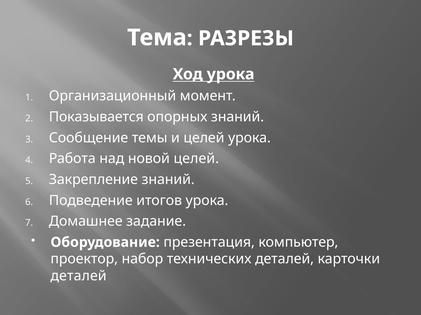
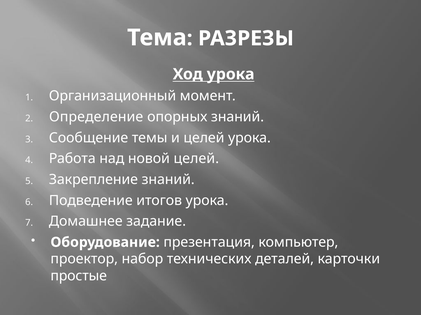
Показывается: Показывается -> Определение
деталей at (79, 276): деталей -> простые
